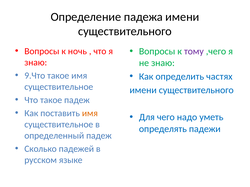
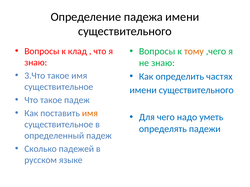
ночь: ночь -> клад
тому colour: purple -> orange
9.Что: 9.Что -> 3.Что
